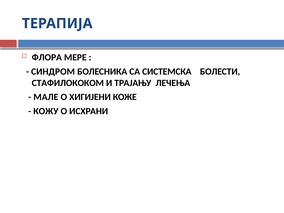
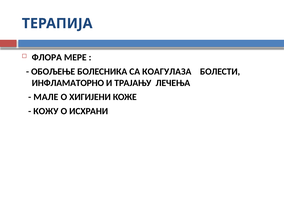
СИНДРОМ: СИНДРОМ -> ОБОЉЕЊЕ
СИСТЕМСКА: СИСТЕМСКА -> КОАГУЛАЗА
СТАФИЛОКОКОМ: СТАФИЛОКОКОМ -> ИНФЛАМАТОРНО
